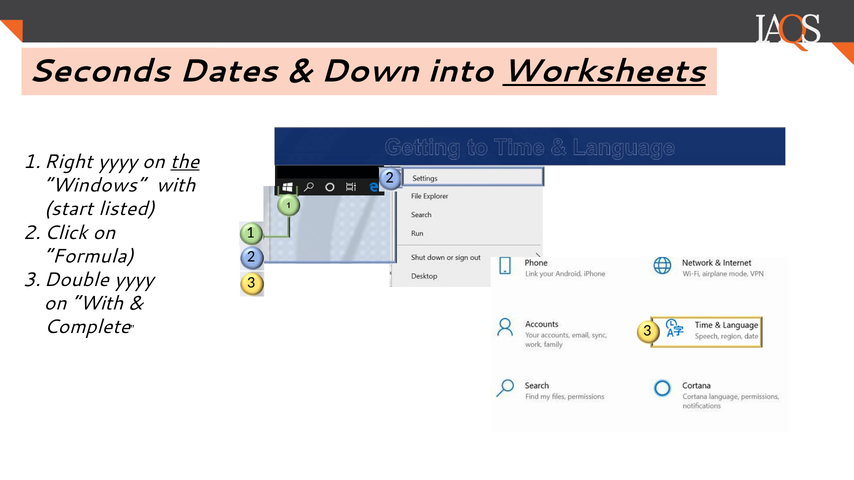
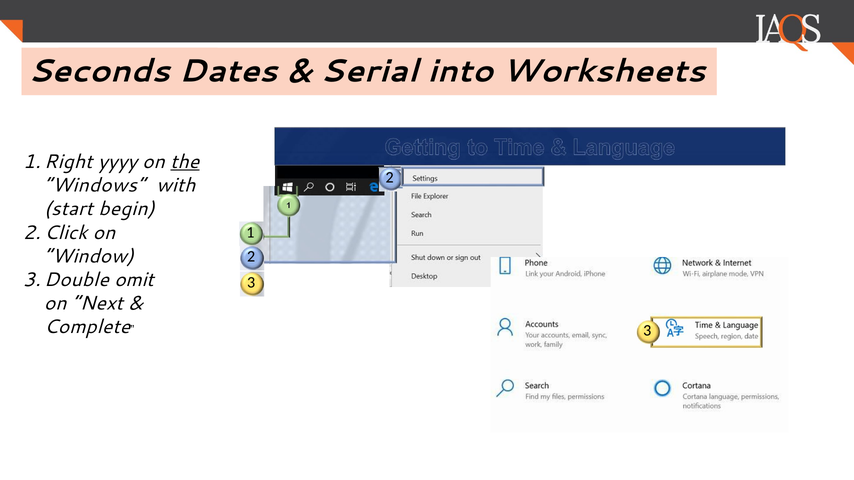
Down: Down -> Serial
Worksheets underline: present -> none
listed: listed -> begin
Formula: Formula -> Window
yyyy at (134, 280): yyyy -> omit
on With: With -> Next
